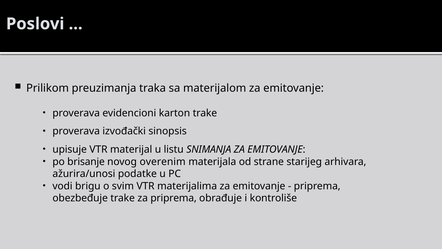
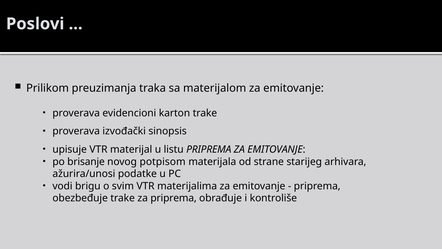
listu SNIMANJA: SNIMANJA -> PRIPREMA
overenim: overenim -> potpisom
